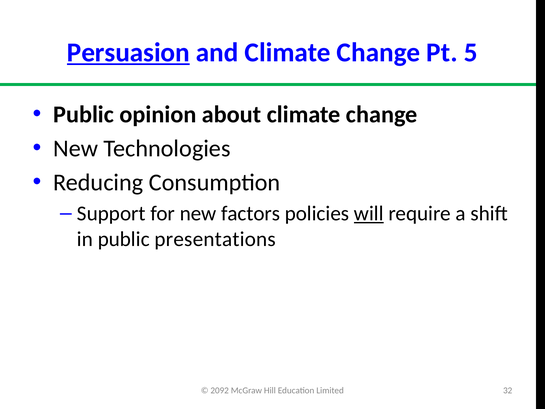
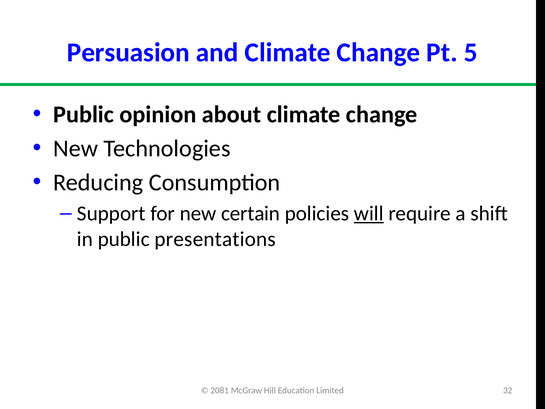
Persuasion underline: present -> none
factors: factors -> certain
2092: 2092 -> 2081
